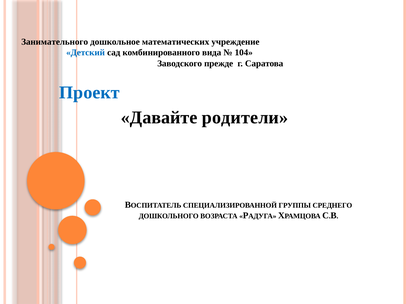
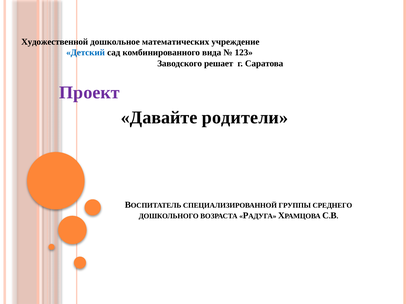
Занимательного: Занимательного -> Художественной
104: 104 -> 123
прежде: прежде -> решает
Проект colour: blue -> purple
